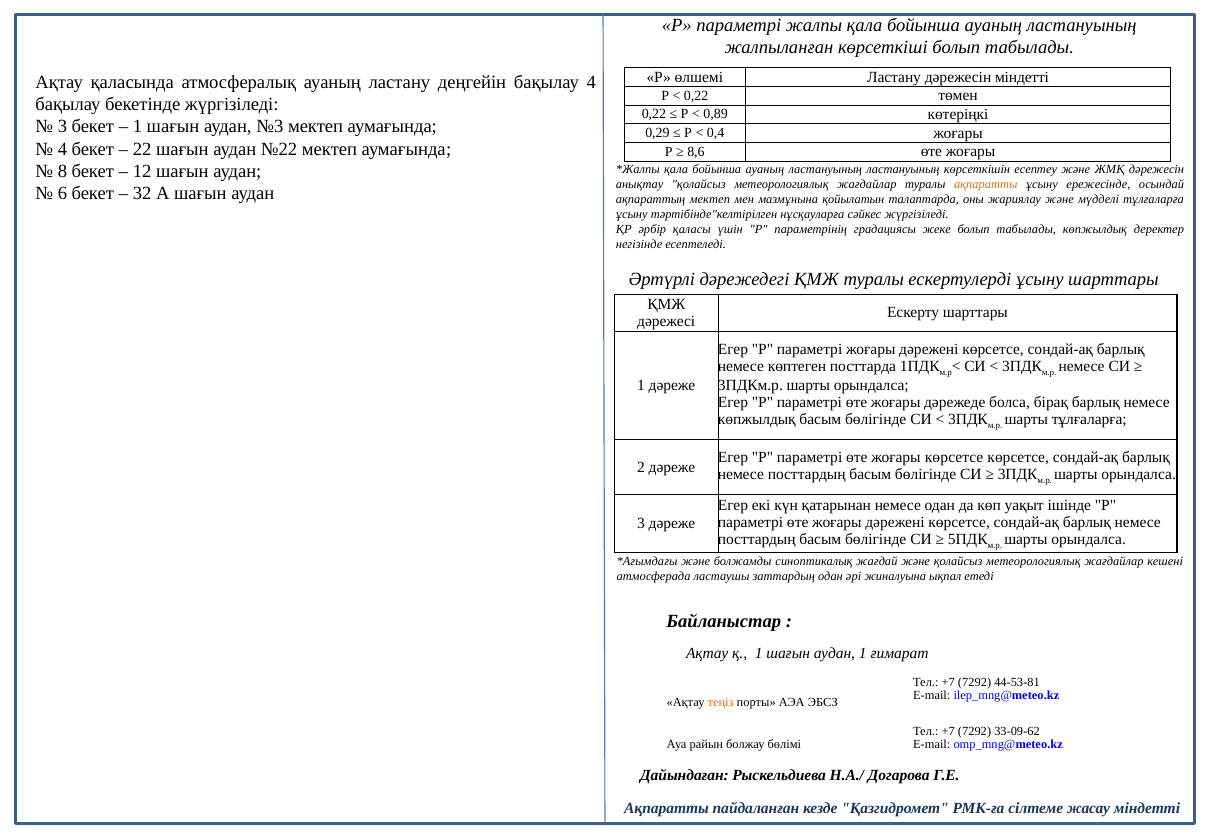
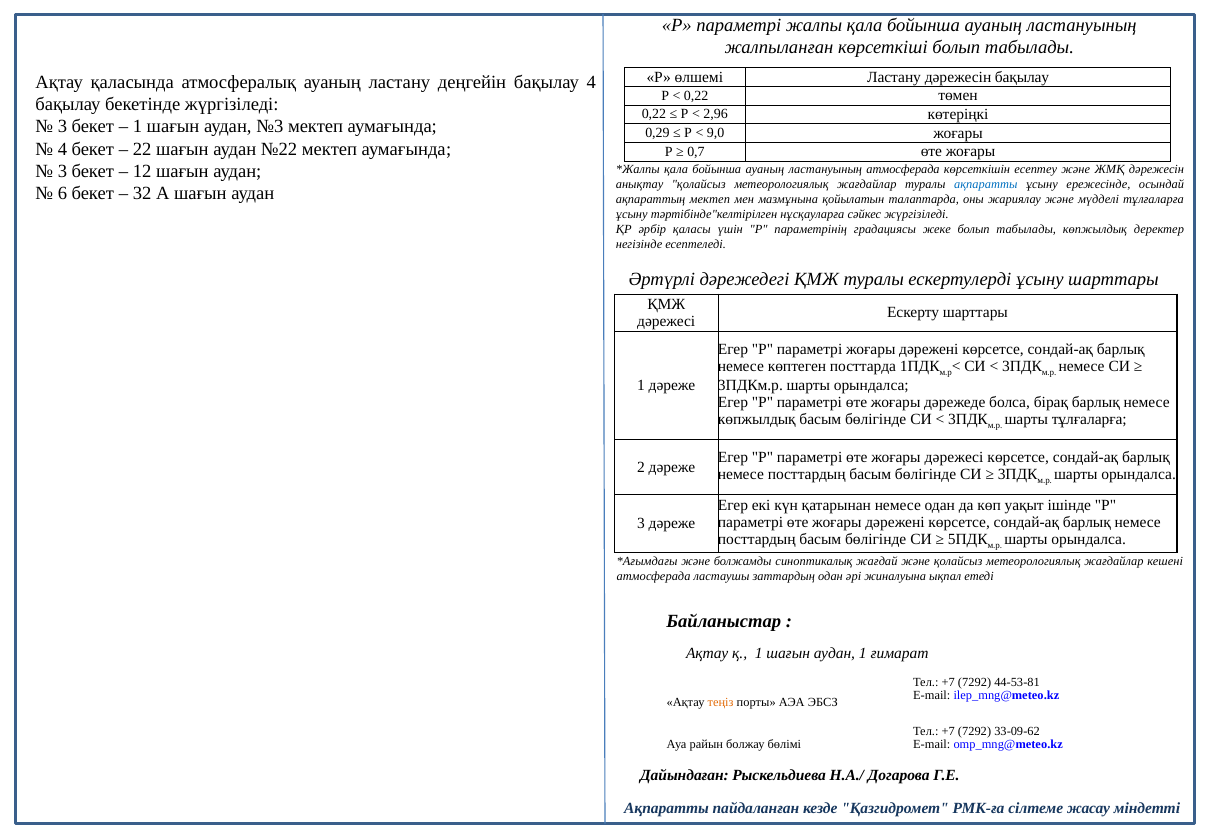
дәрежесін міндетті: міндетті -> бақылау
0,89: 0,89 -> 2,96
0,4: 0,4 -> 9,0
8,6: 8,6 -> 0,7
8 at (62, 171): 8 -> 3
ластануының ластануының: ластануының -> атмосферада
ақпаратты at (986, 185) colour: orange -> blue
жоғары көрсетсе: көрсетсе -> дәрежесі
